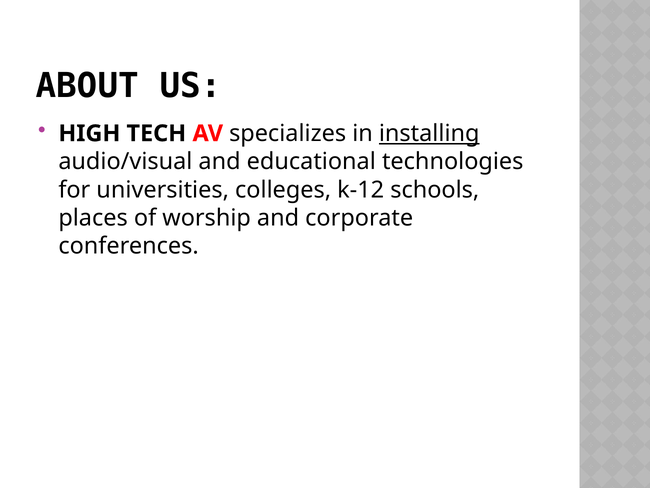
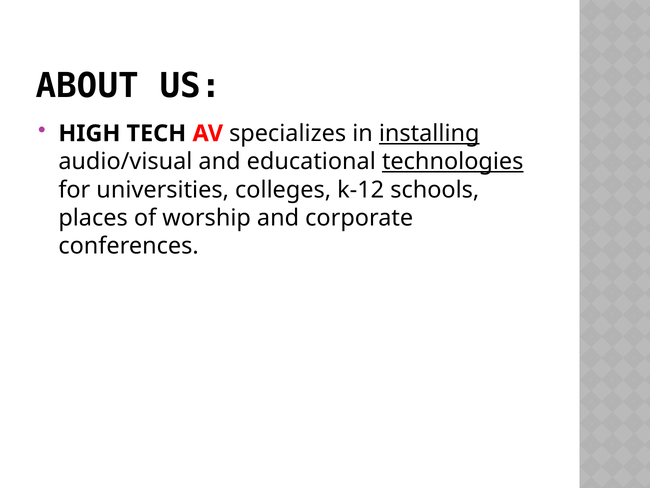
technologies underline: none -> present
